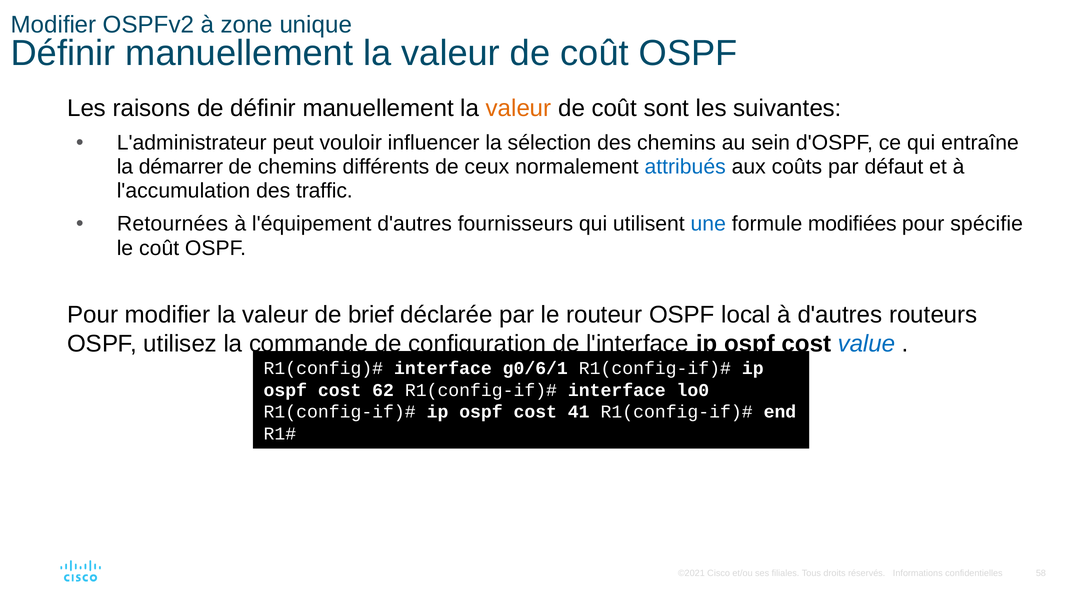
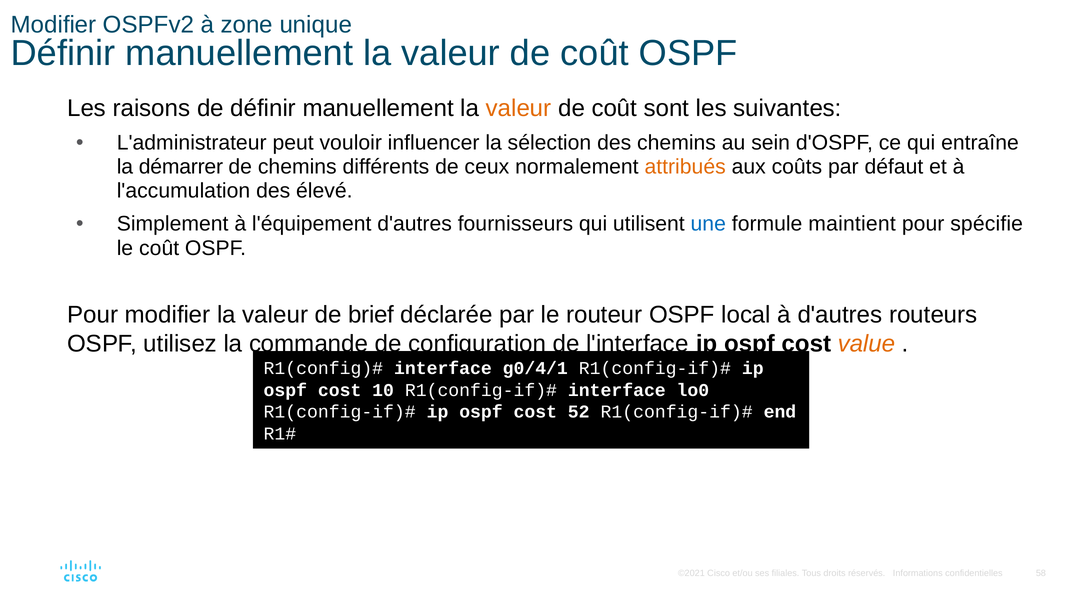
attribués colour: blue -> orange
traffic: traffic -> élevé
Retournées: Retournées -> Simplement
modifiées: modifiées -> maintient
value colour: blue -> orange
g0/6/1: g0/6/1 -> g0/4/1
62: 62 -> 10
41: 41 -> 52
